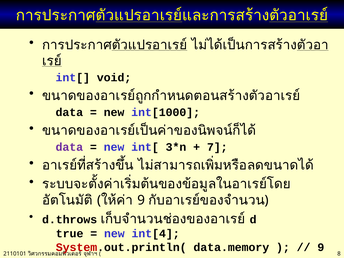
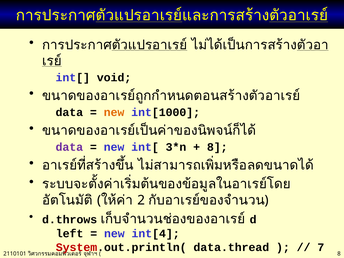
new at (114, 112) colour: black -> orange
7 at (217, 147): 7 -> 8
9 at (141, 200): 9 -> 2
true: true -> left
data.memory: data.memory -> data.thread
9 at (321, 247): 9 -> 7
